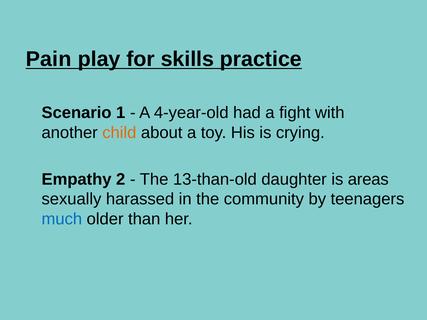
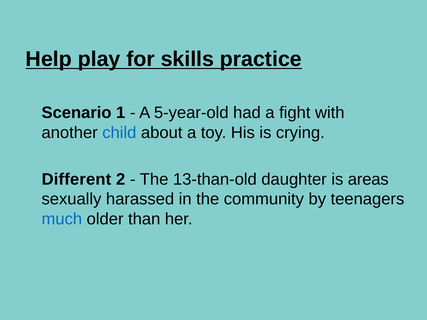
Pain: Pain -> Help
4-year-old: 4-year-old -> 5-year-old
child colour: orange -> blue
Empathy: Empathy -> Different
